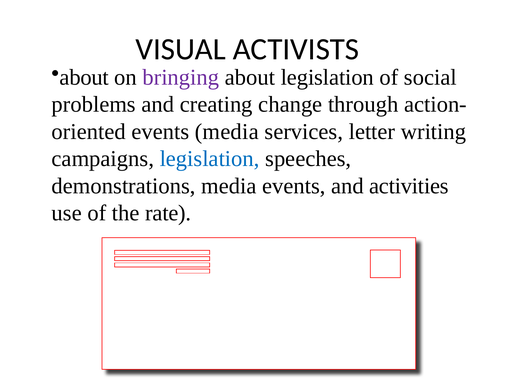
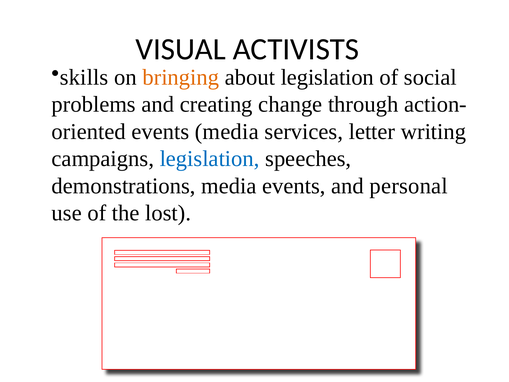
about at (84, 77): about -> skills
bringing colour: purple -> orange
activities: activities -> personal
rate: rate -> lost
